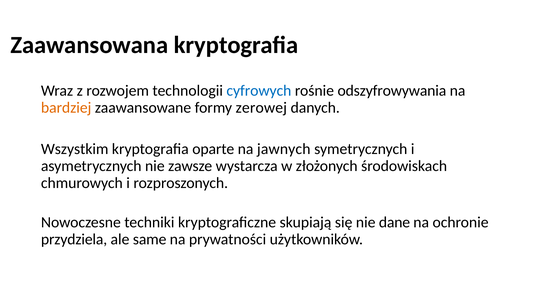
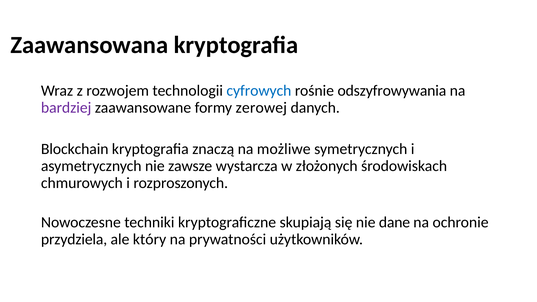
bardziej colour: orange -> purple
Wszystkim: Wszystkim -> Blockchain
oparte: oparte -> znaczą
jawnych: jawnych -> możliwe
same: same -> który
